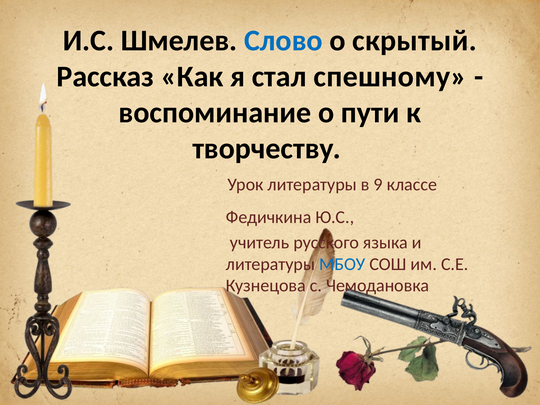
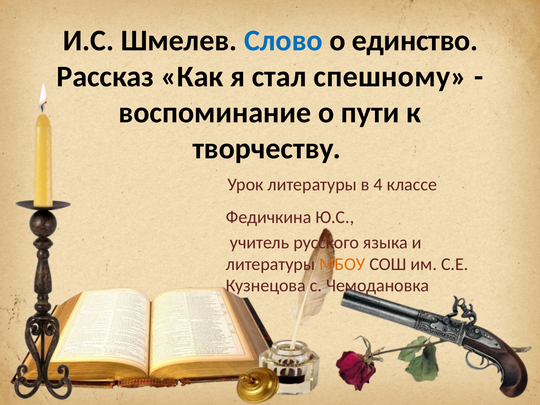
скрытый: скрытый -> единство
9: 9 -> 4
МБОУ colour: blue -> orange
